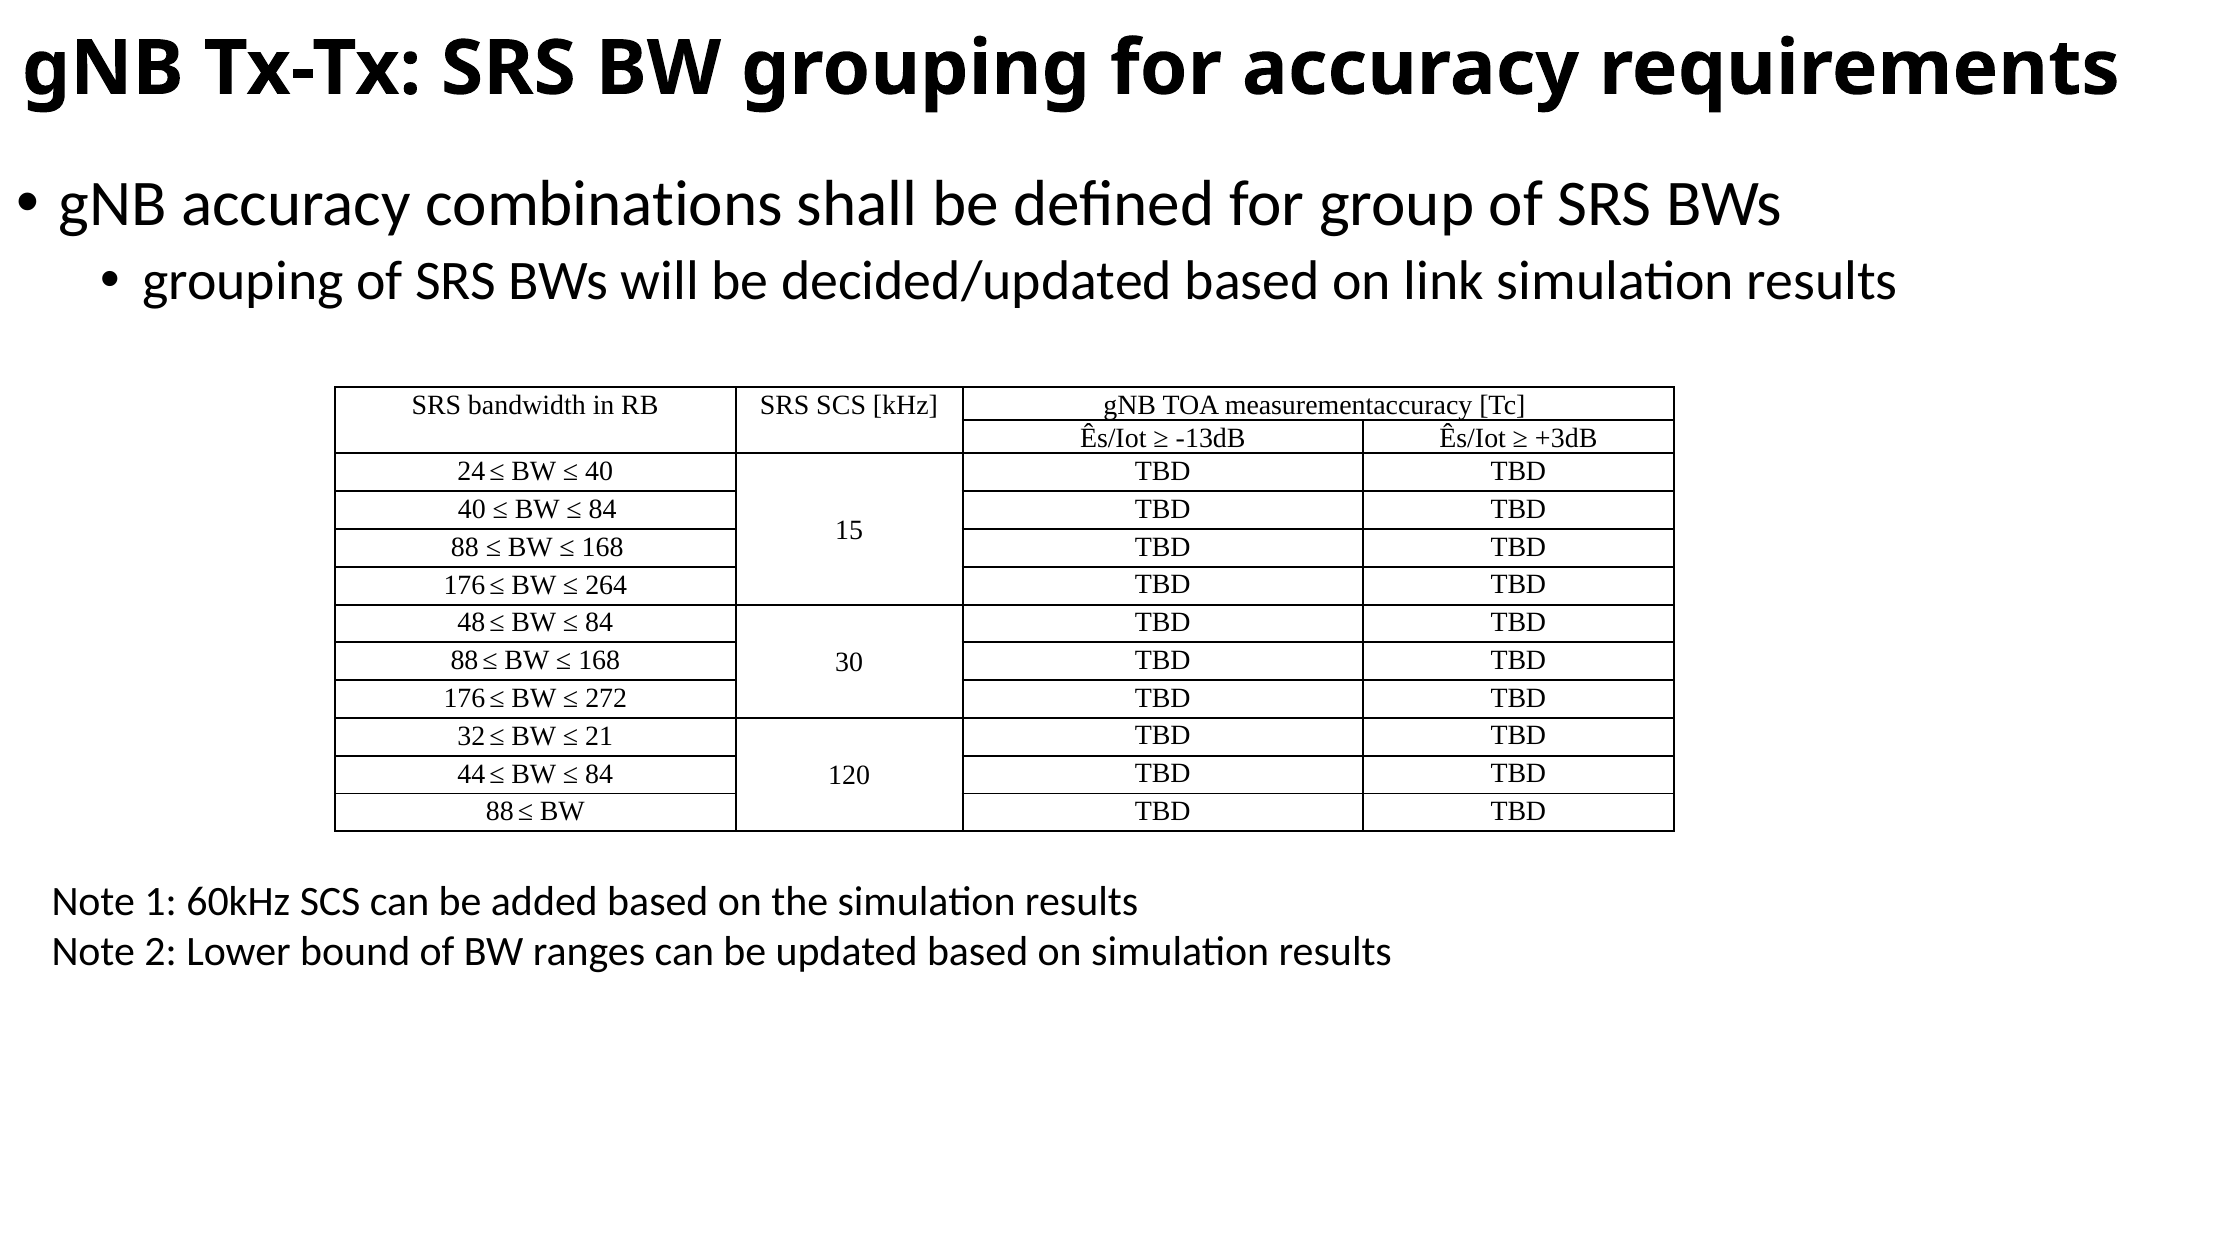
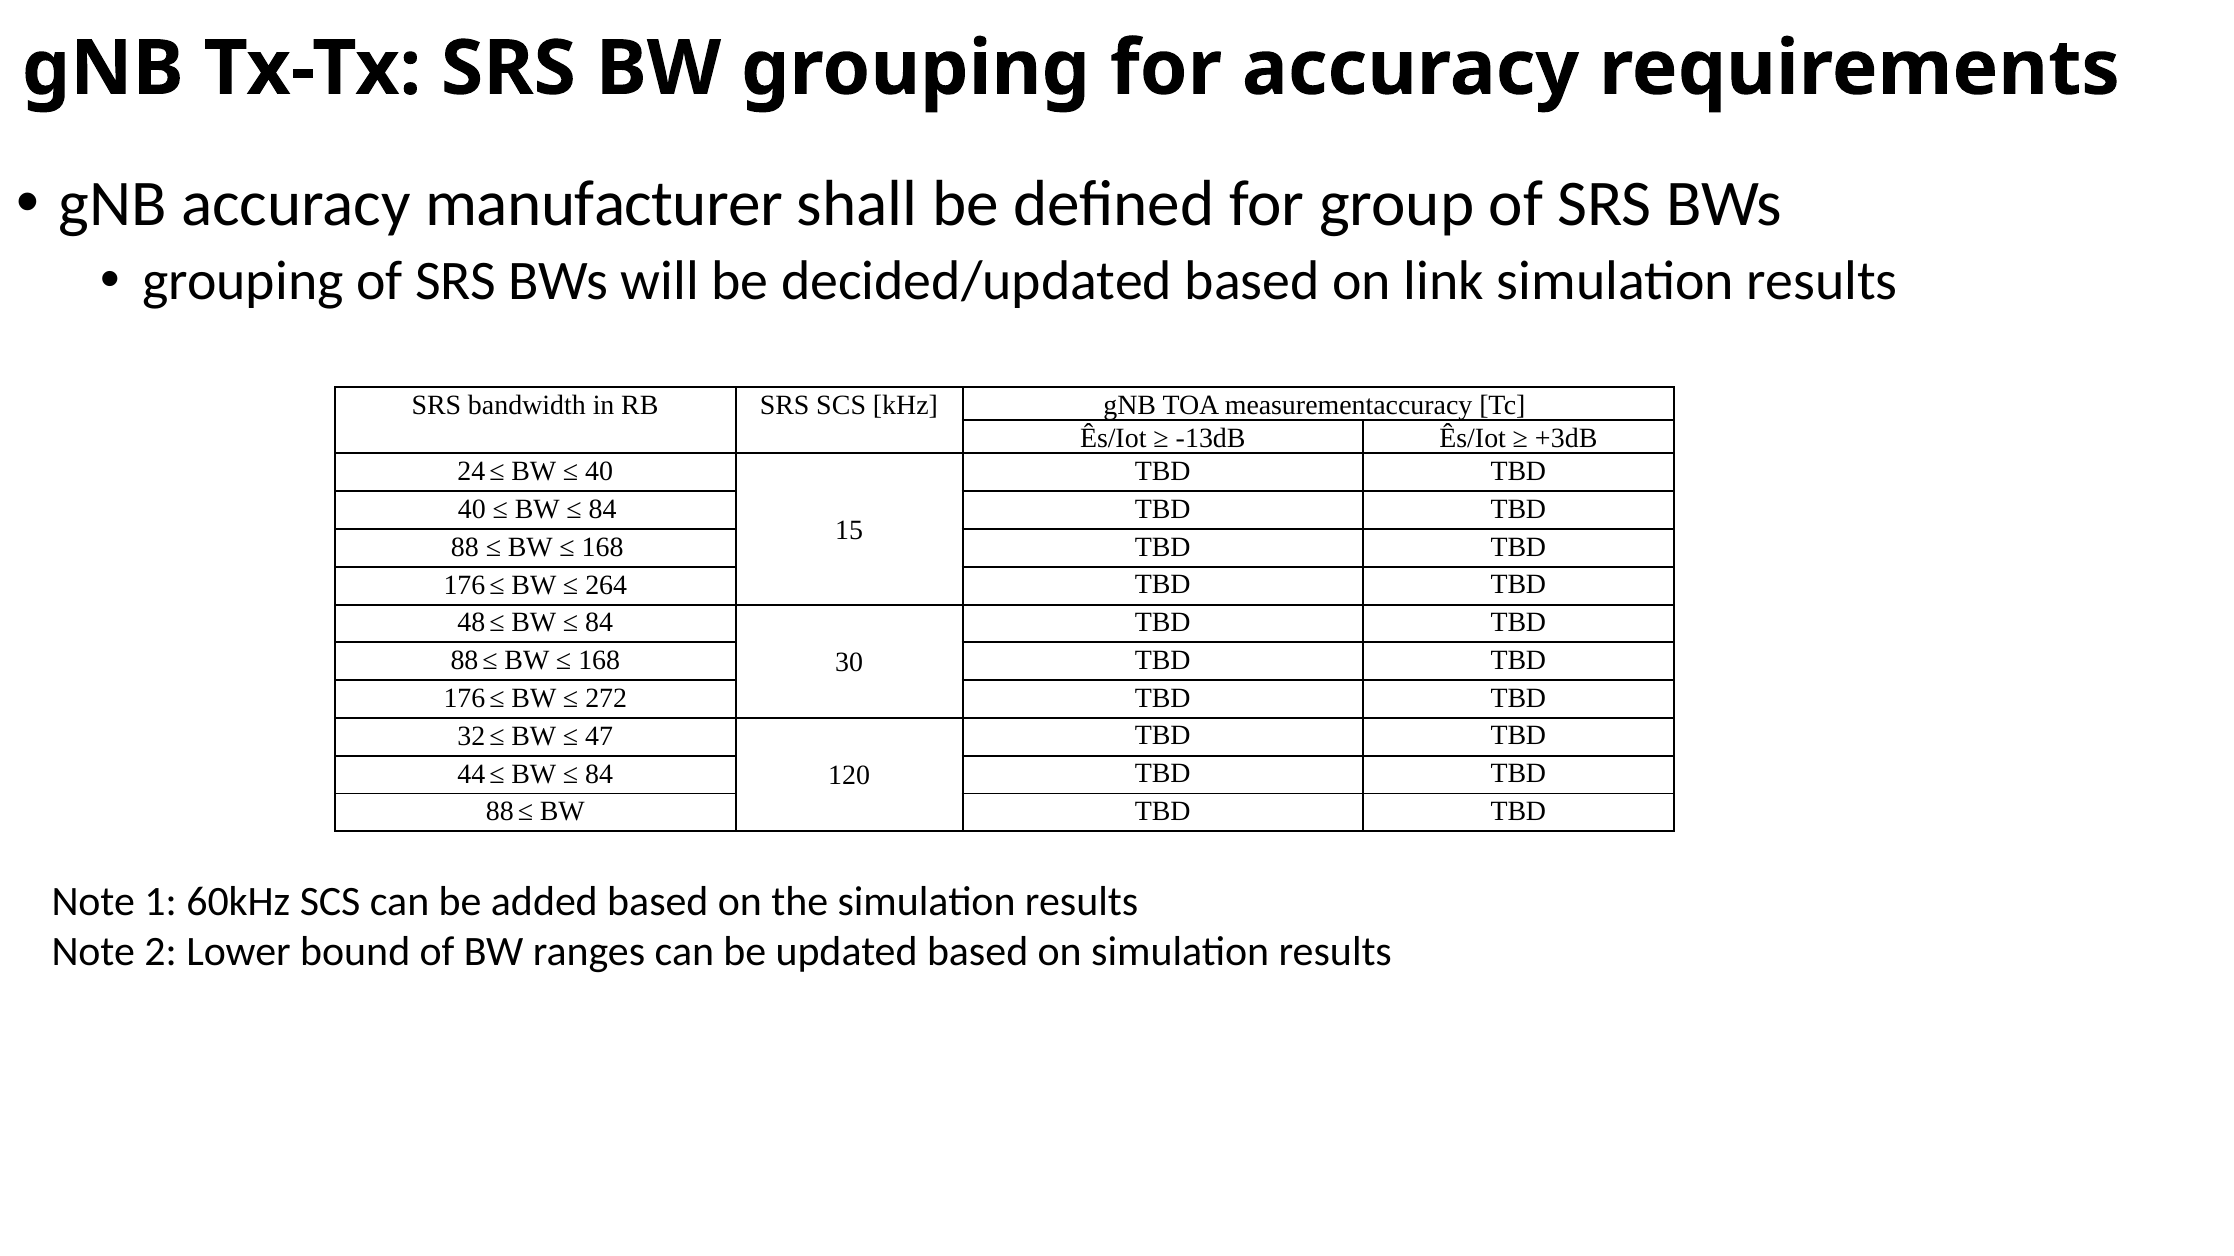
combinations: combinations -> manufacturer
21: 21 -> 47
